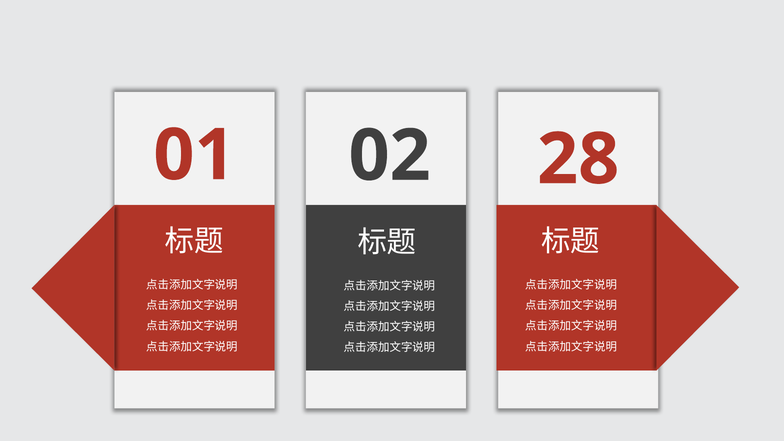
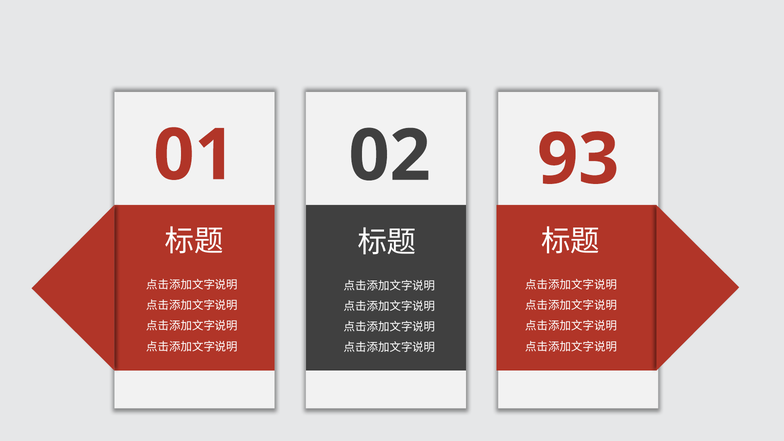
28: 28 -> 93
